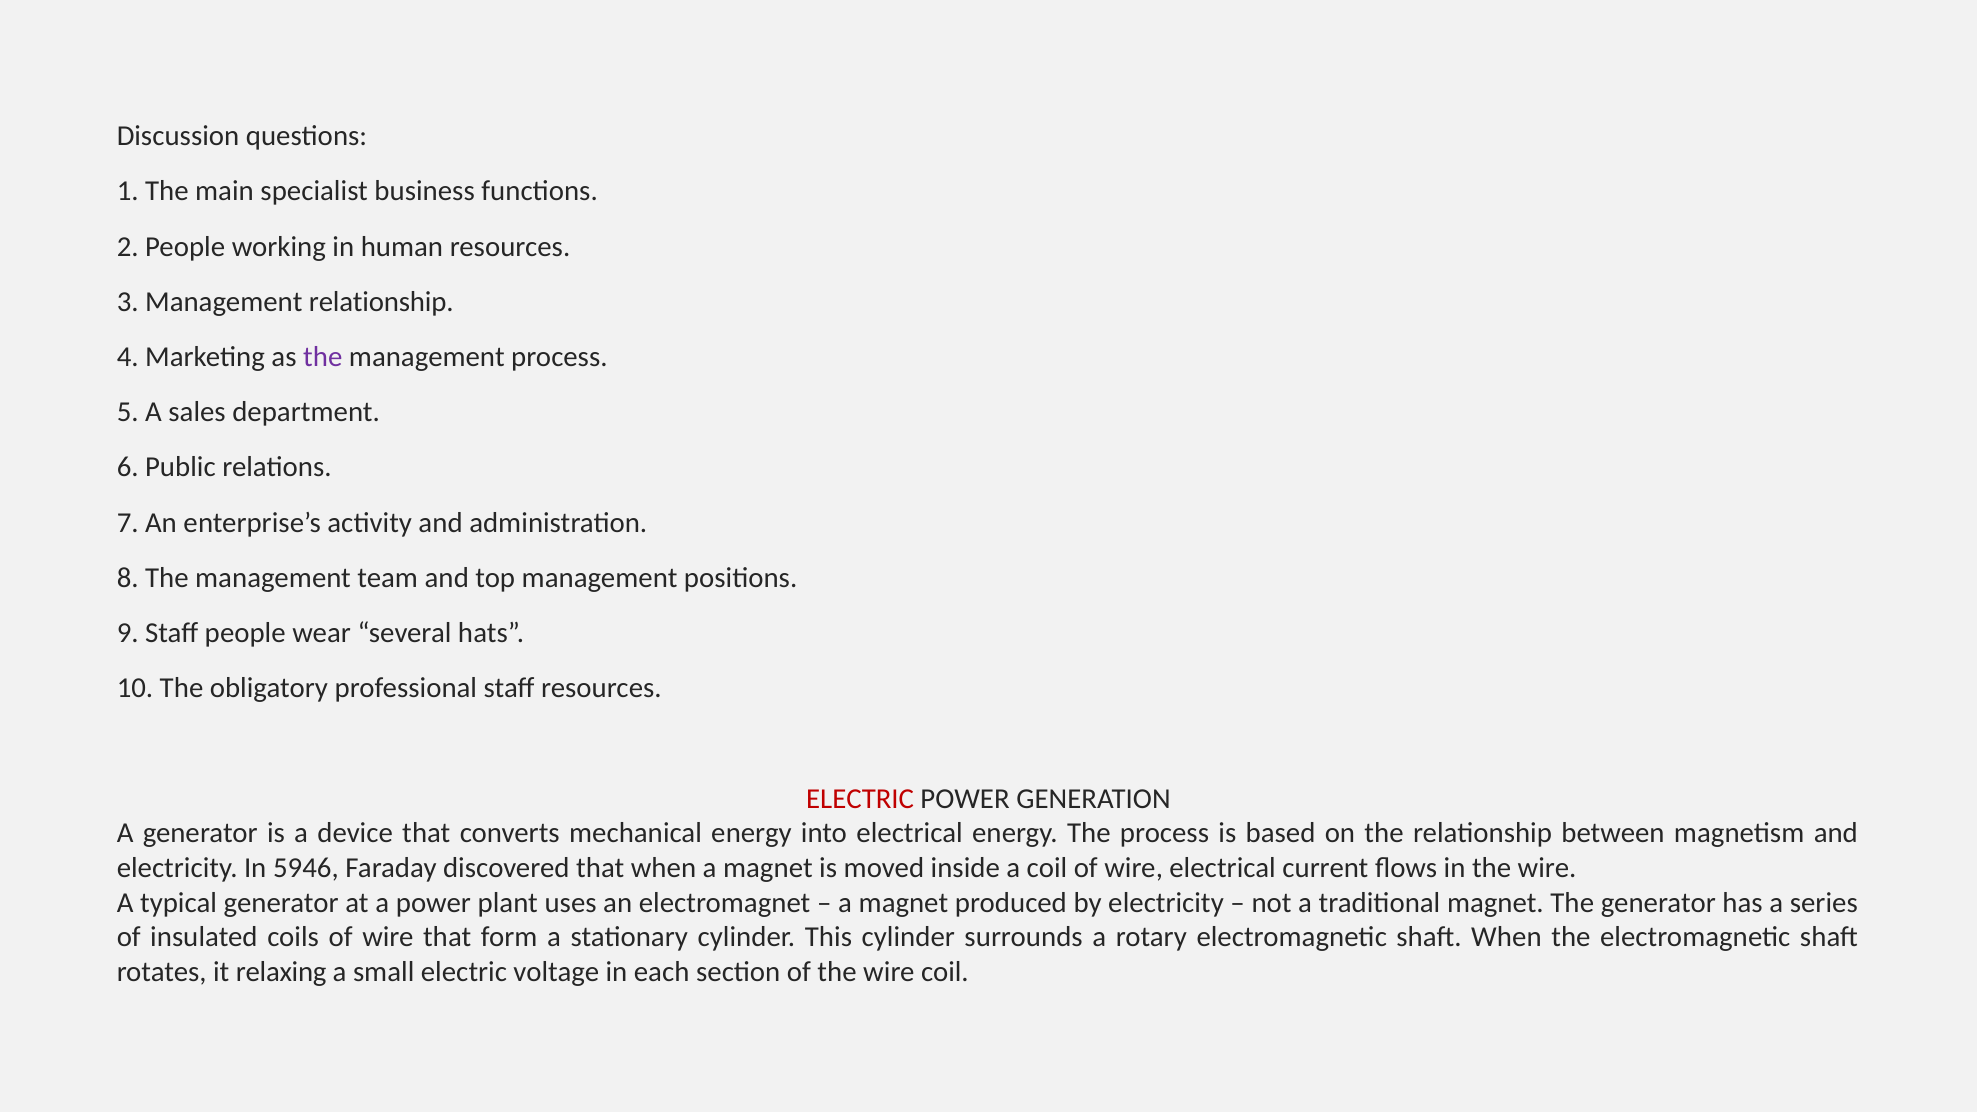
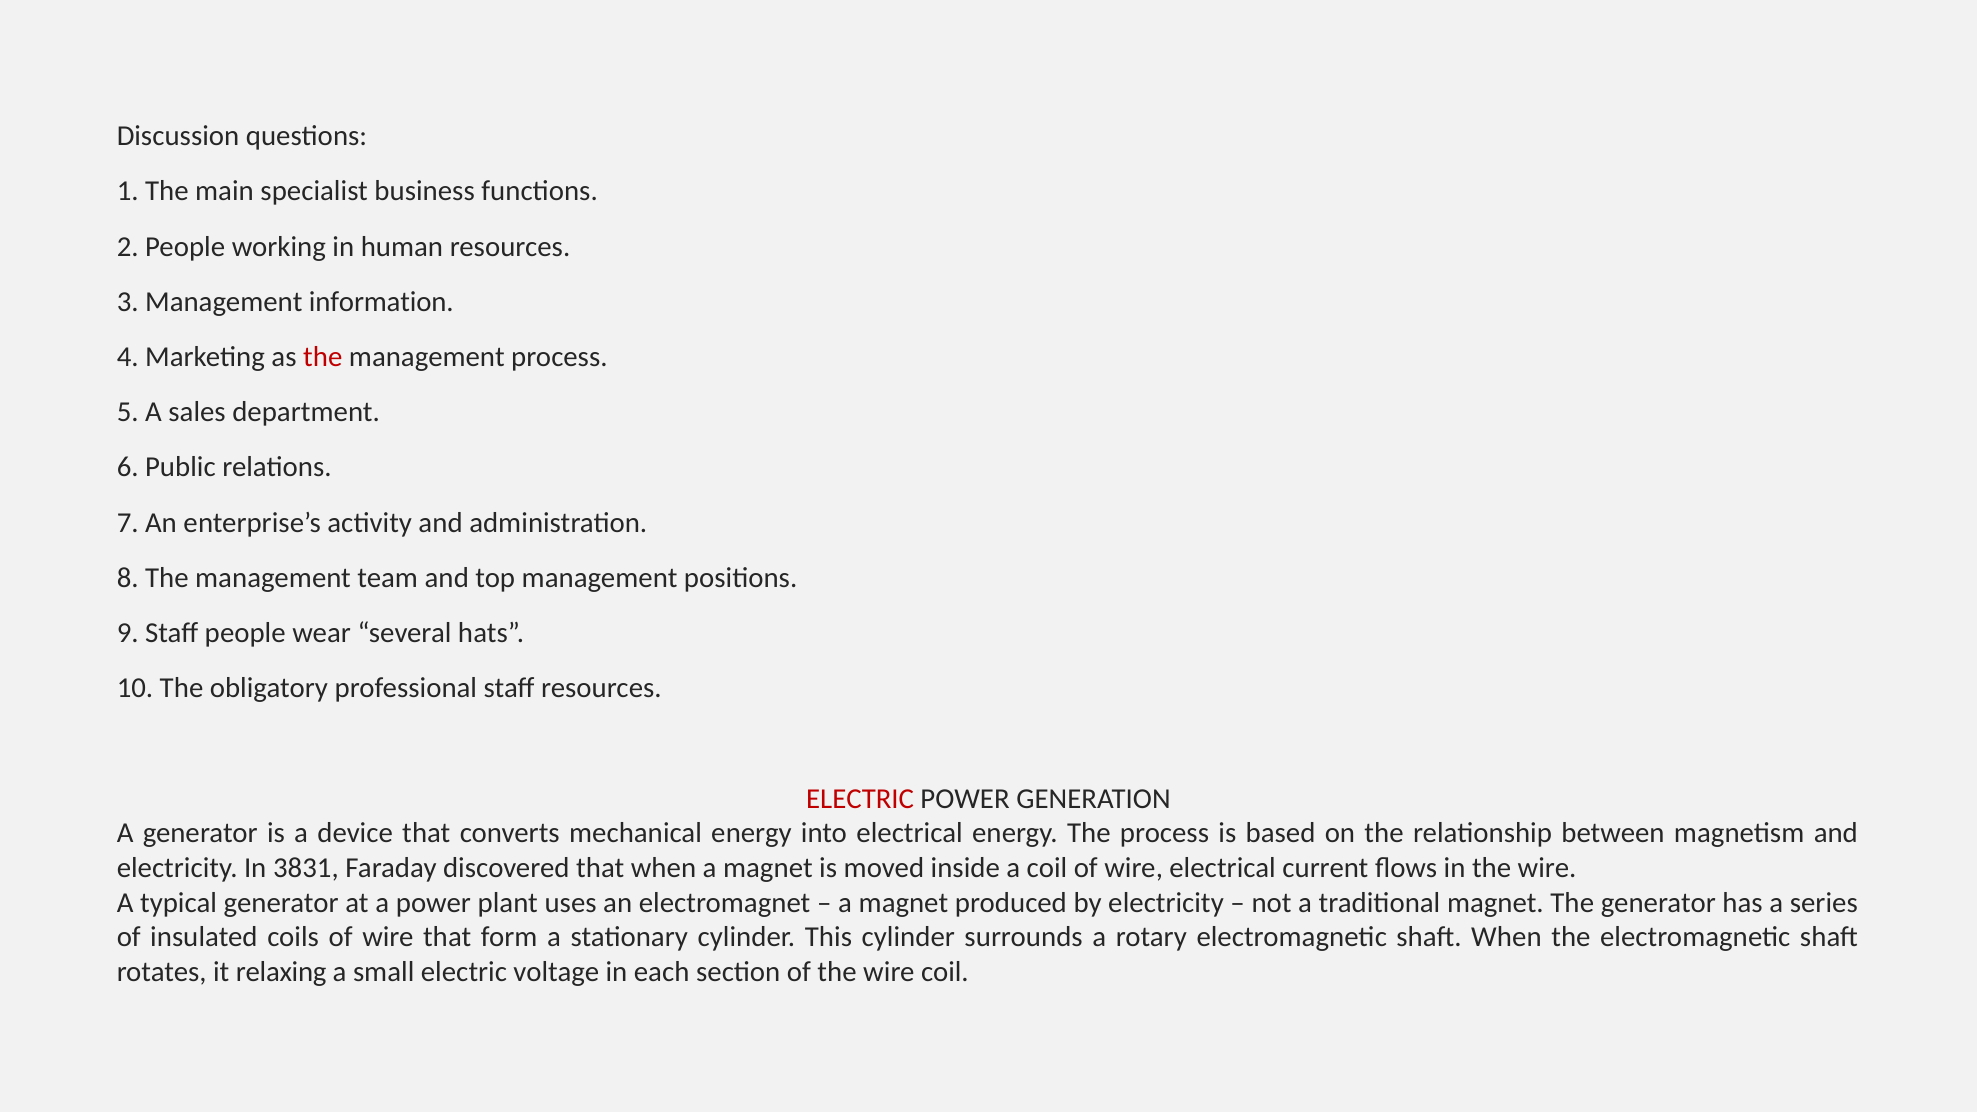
Management relationship: relationship -> information
the at (323, 357) colour: purple -> red
5946: 5946 -> 3831
